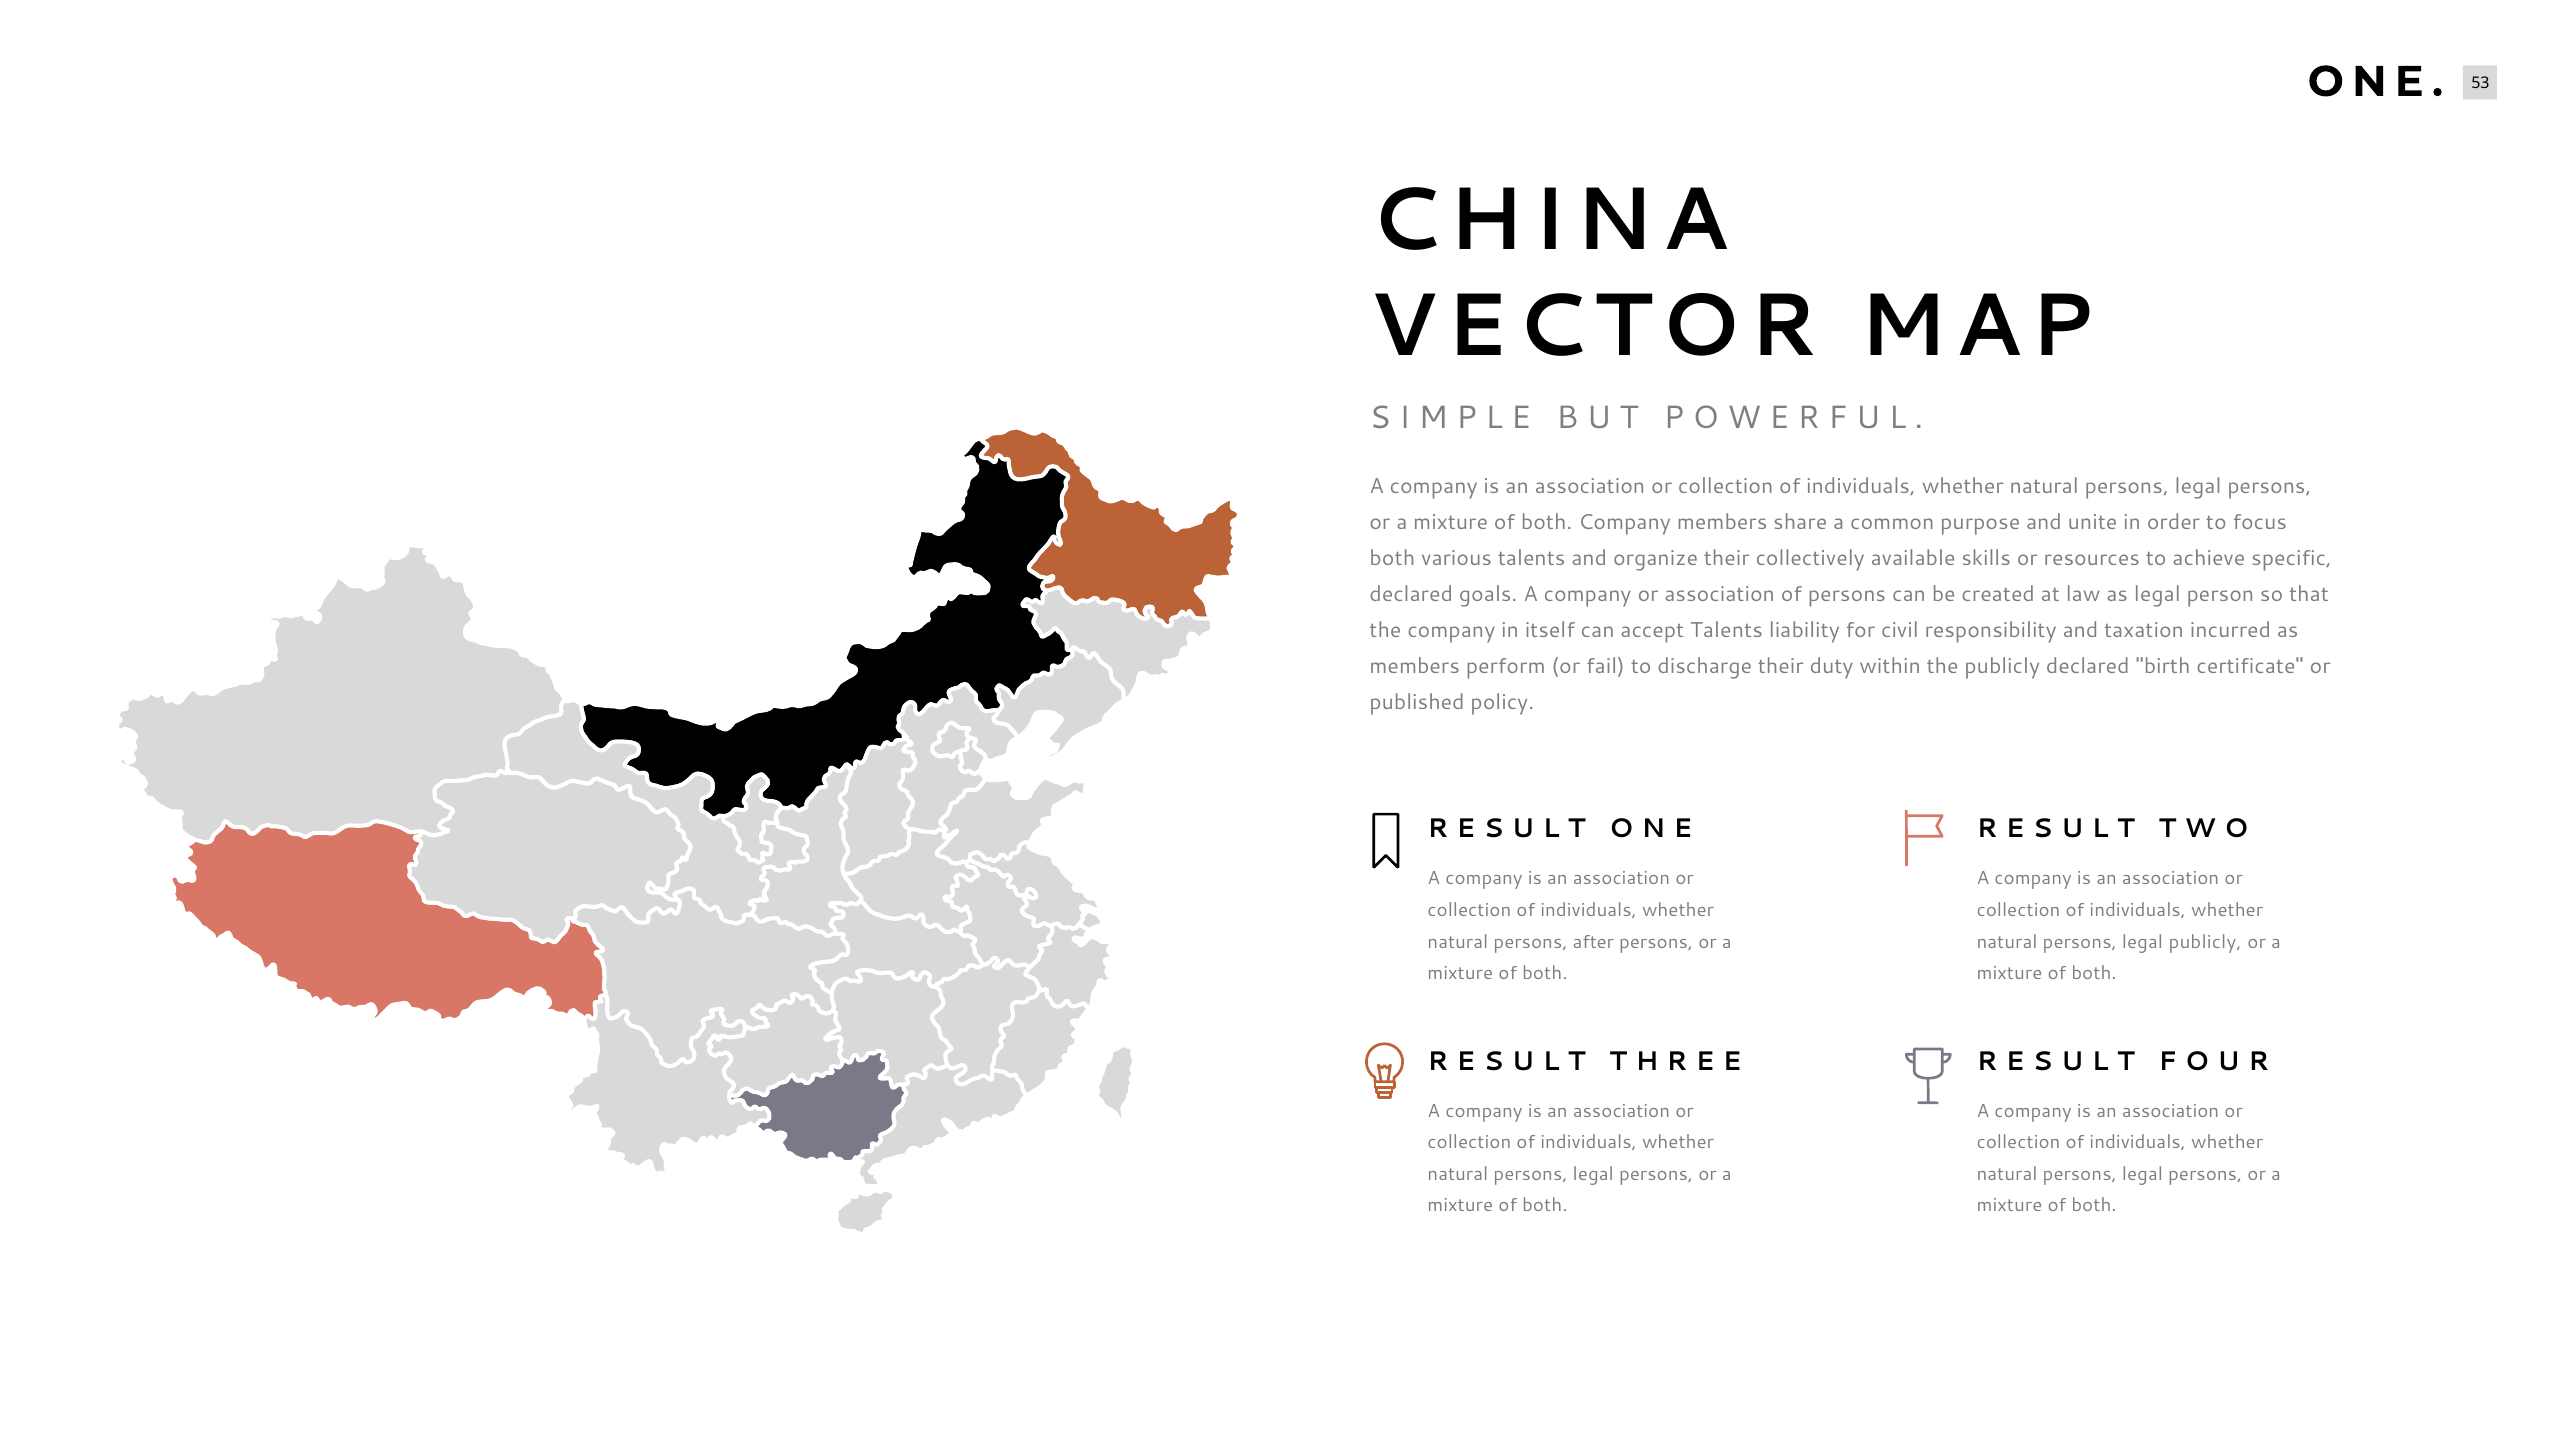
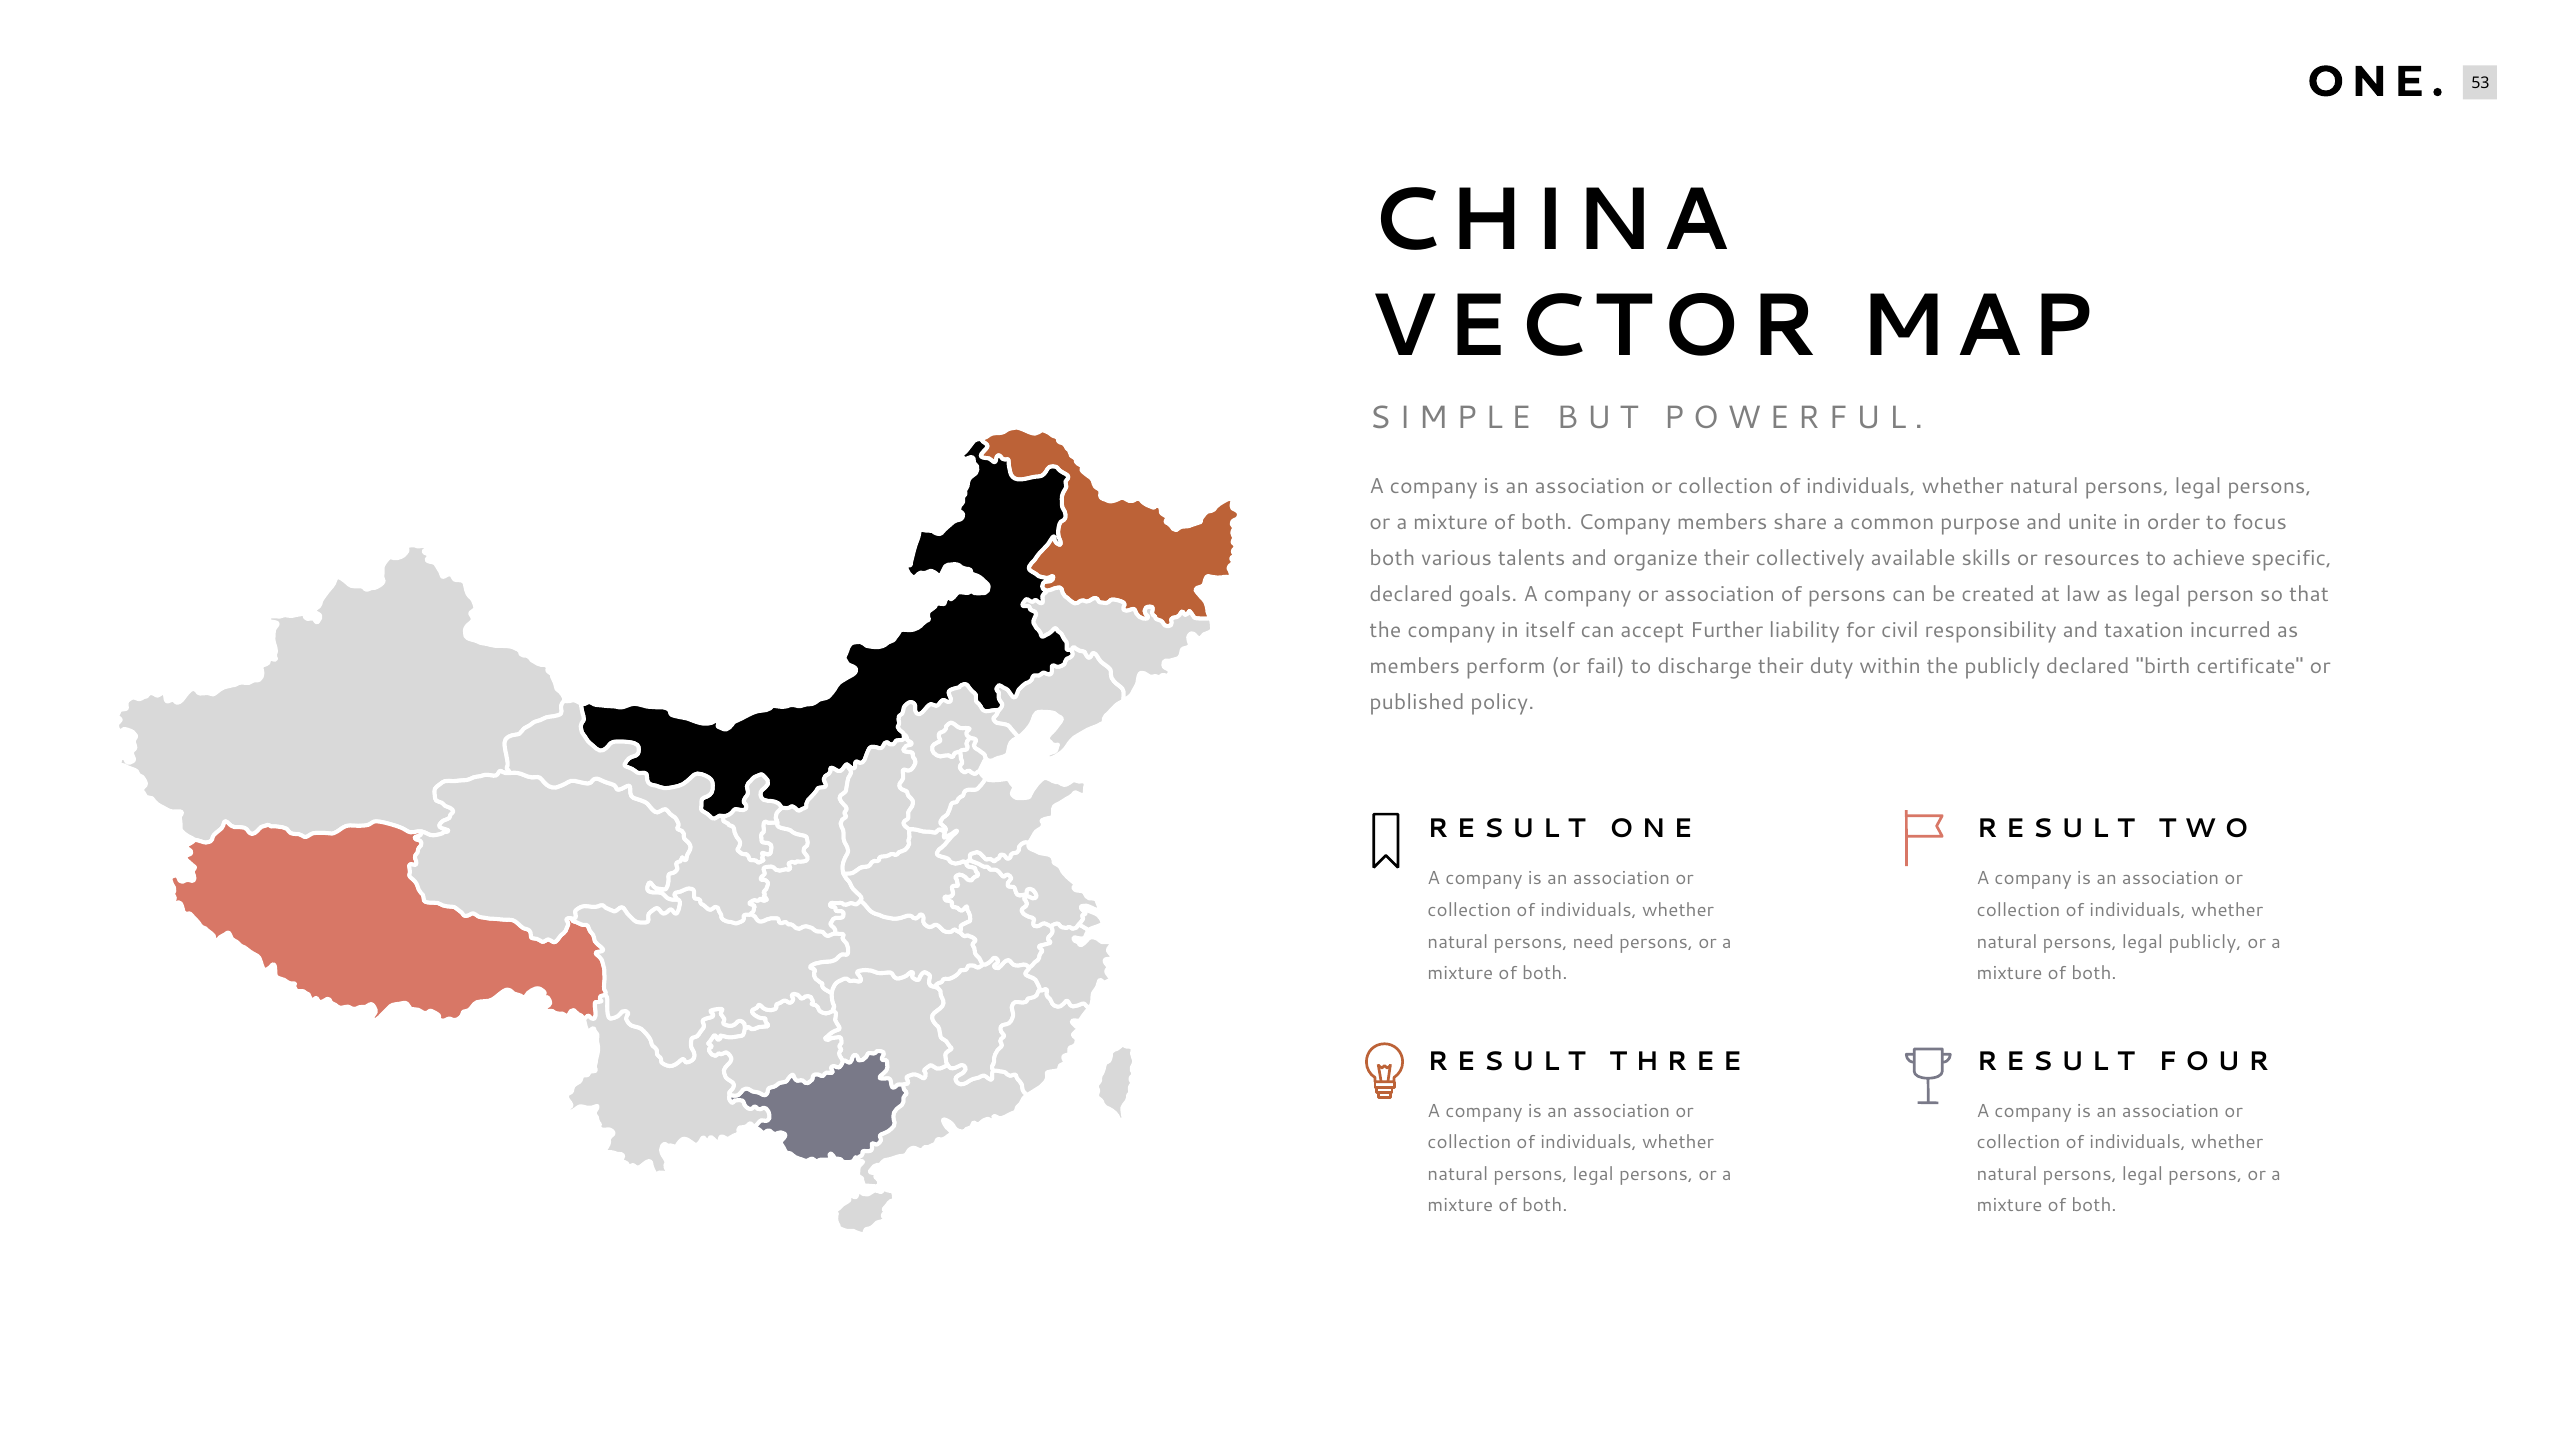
accept Talents: Talents -> Further
after: after -> need
